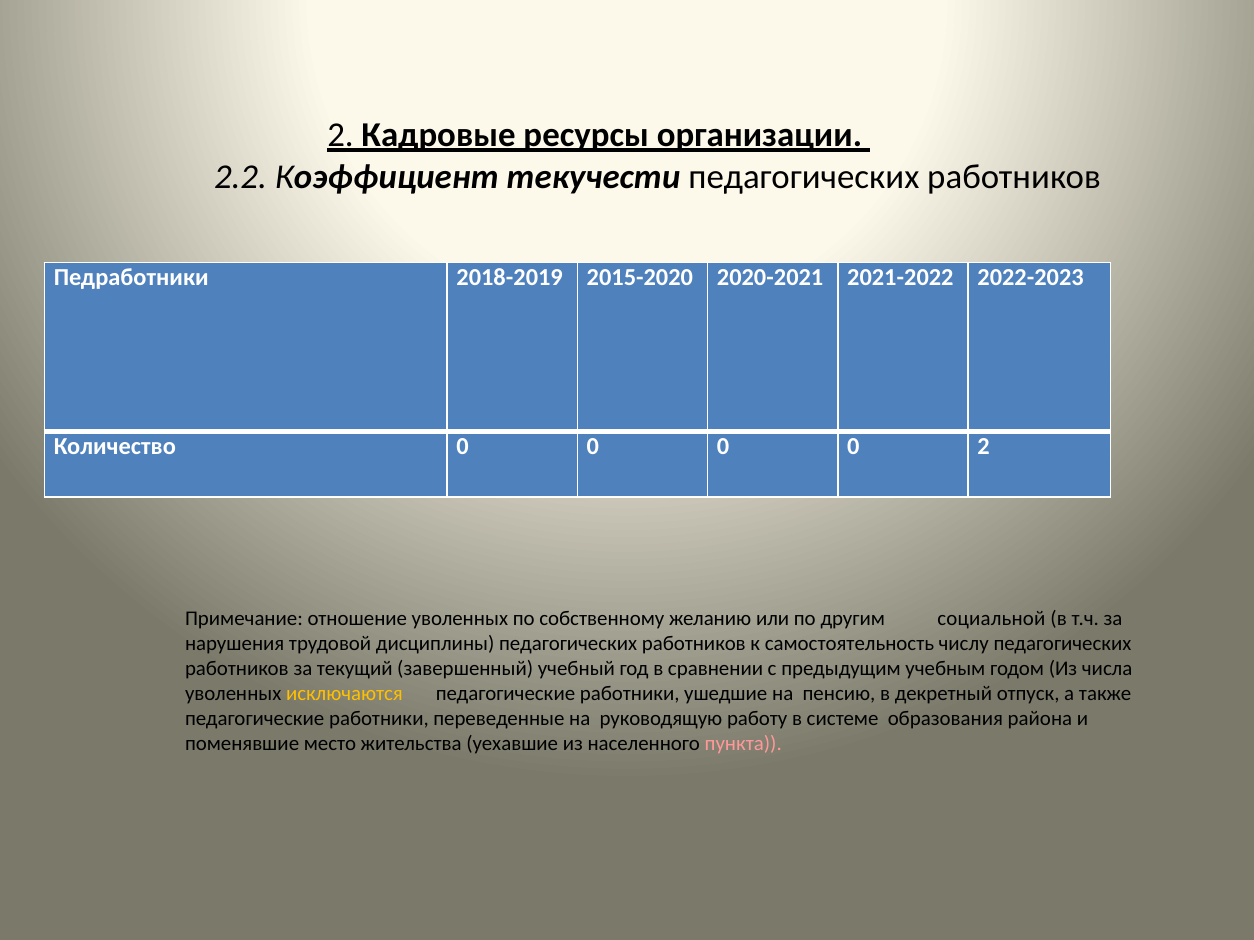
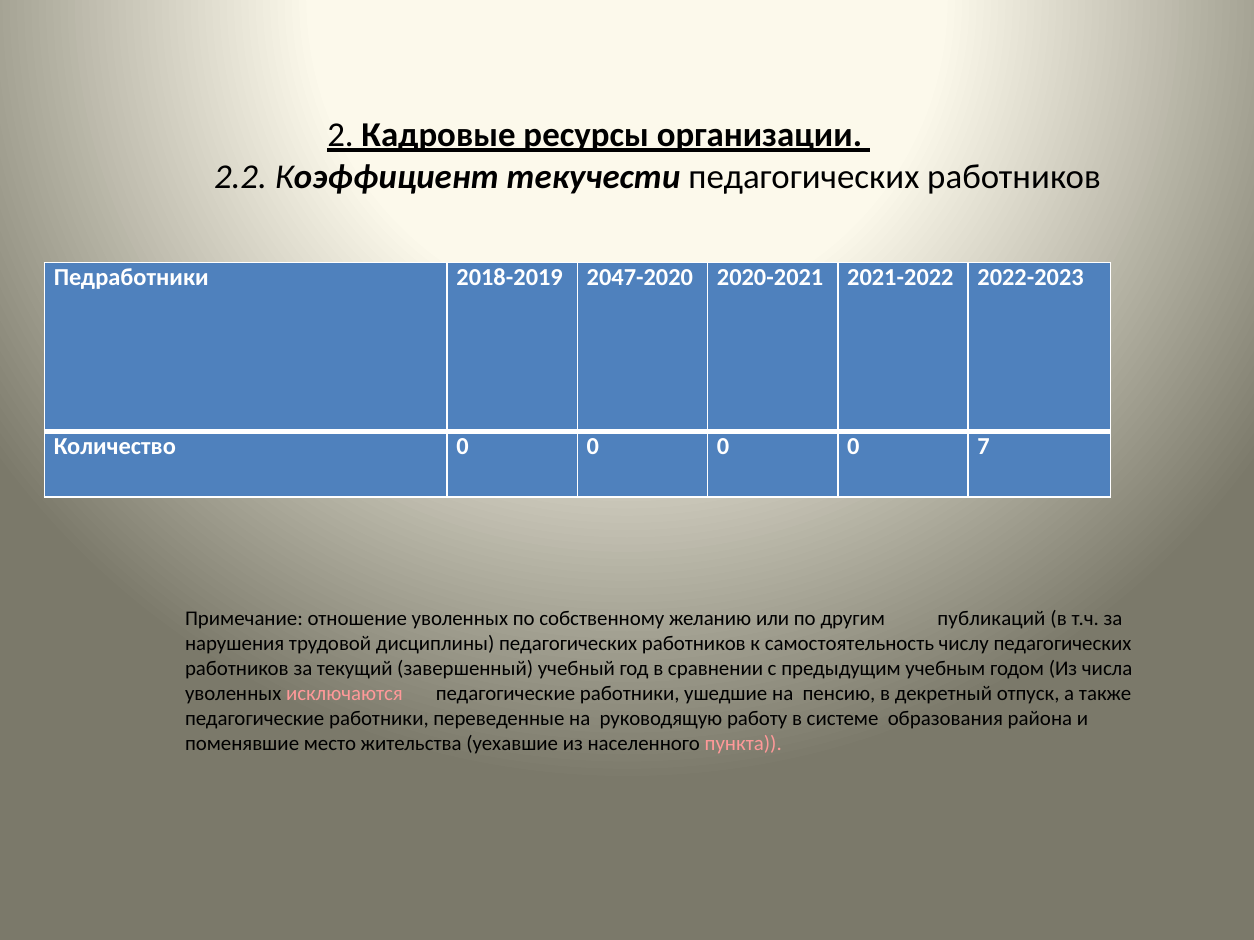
2015-2020: 2015-2020 -> 2047-2020
0 2: 2 -> 7
социальной: социальной -> публикаций
исключаются colour: yellow -> pink
